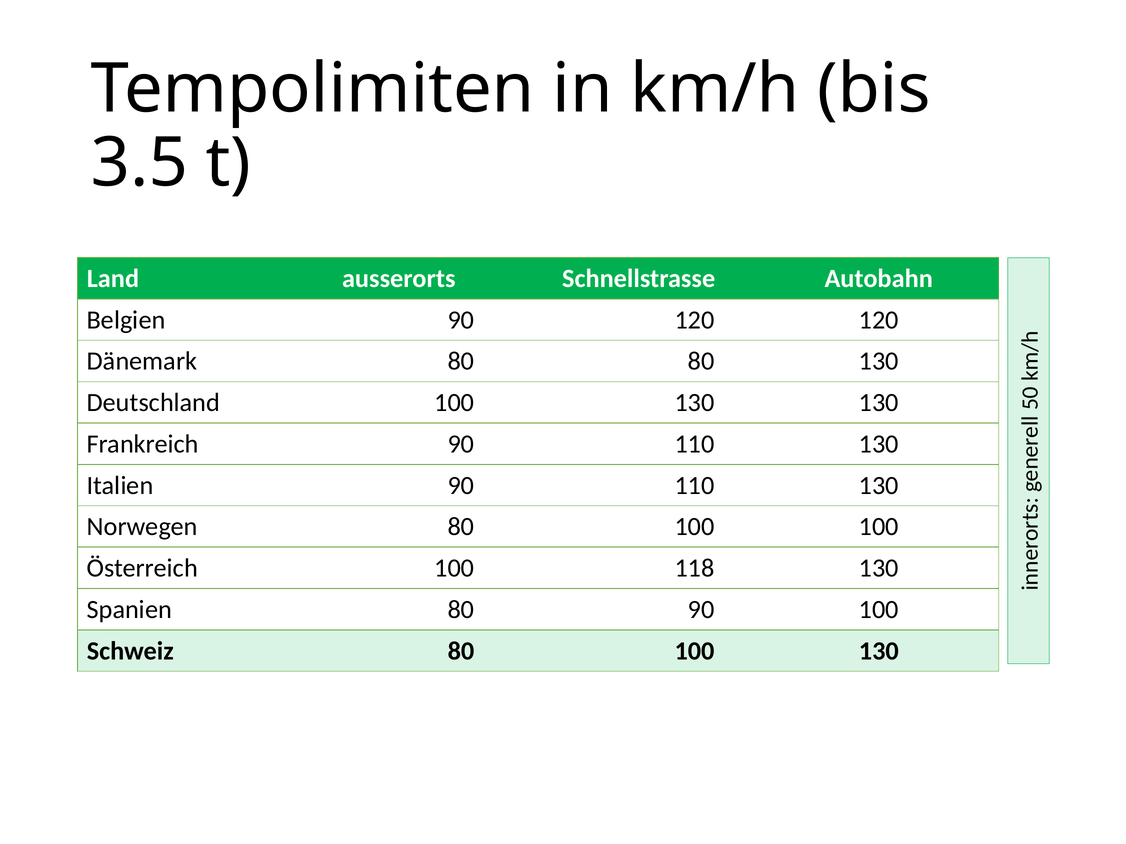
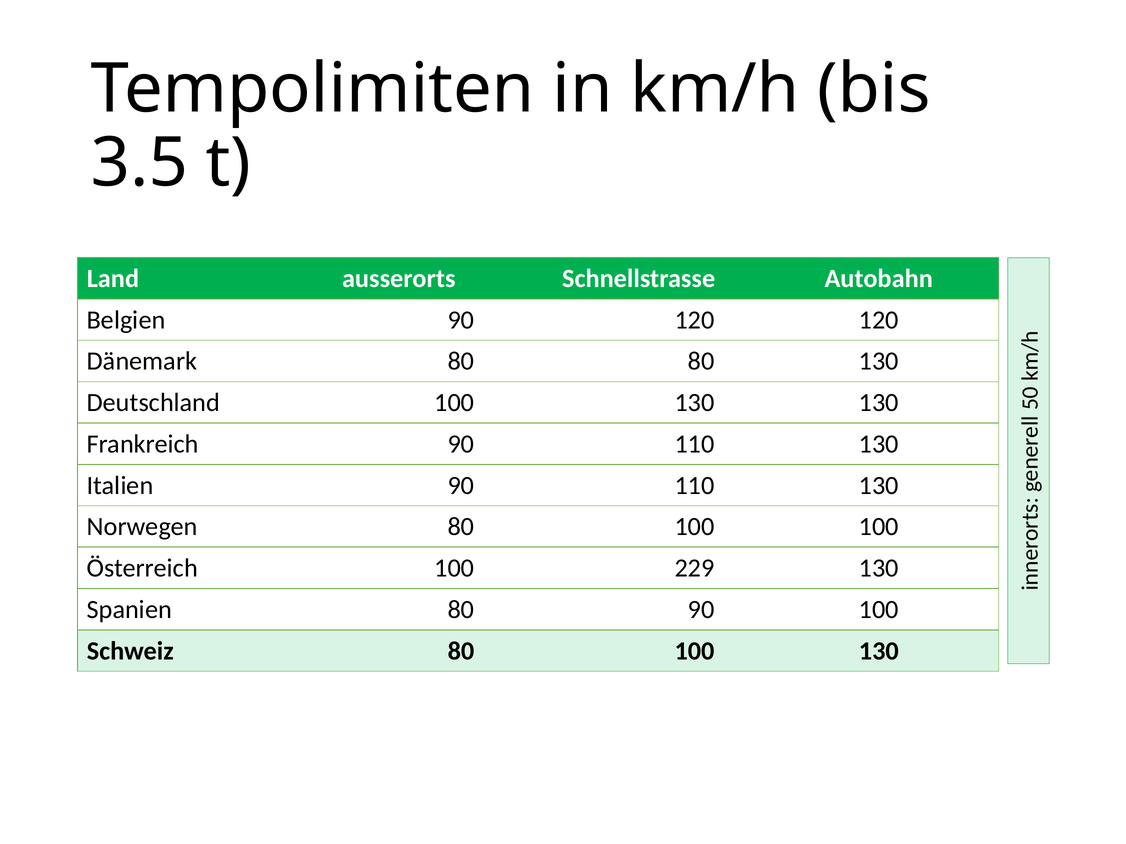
118: 118 -> 229
